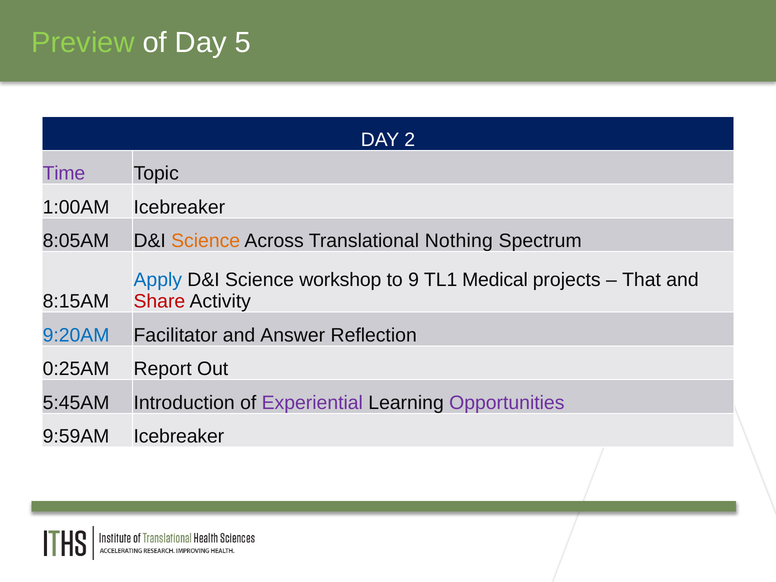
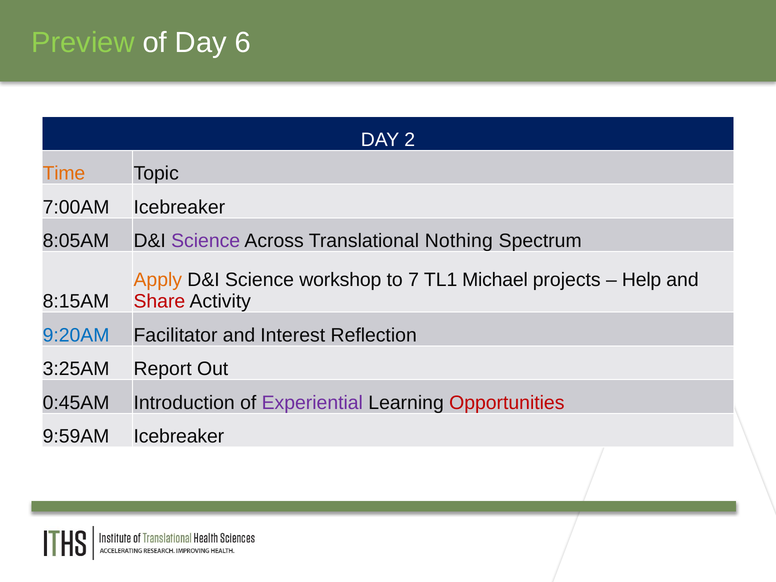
5: 5 -> 6
Time colour: purple -> orange
1:00AM: 1:00AM -> 7:00AM
Science at (206, 241) colour: orange -> purple
Apply colour: blue -> orange
9: 9 -> 7
Medical: Medical -> Michael
That: That -> Help
Answer: Answer -> Interest
0:25AM: 0:25AM -> 3:25AM
5:45AM: 5:45AM -> 0:45AM
Opportunities colour: purple -> red
